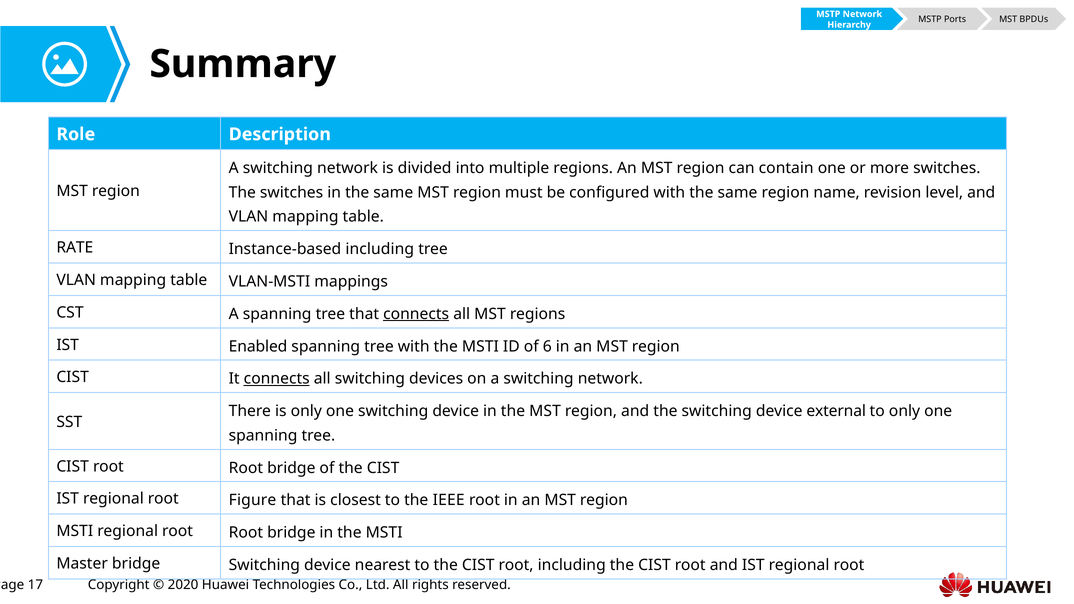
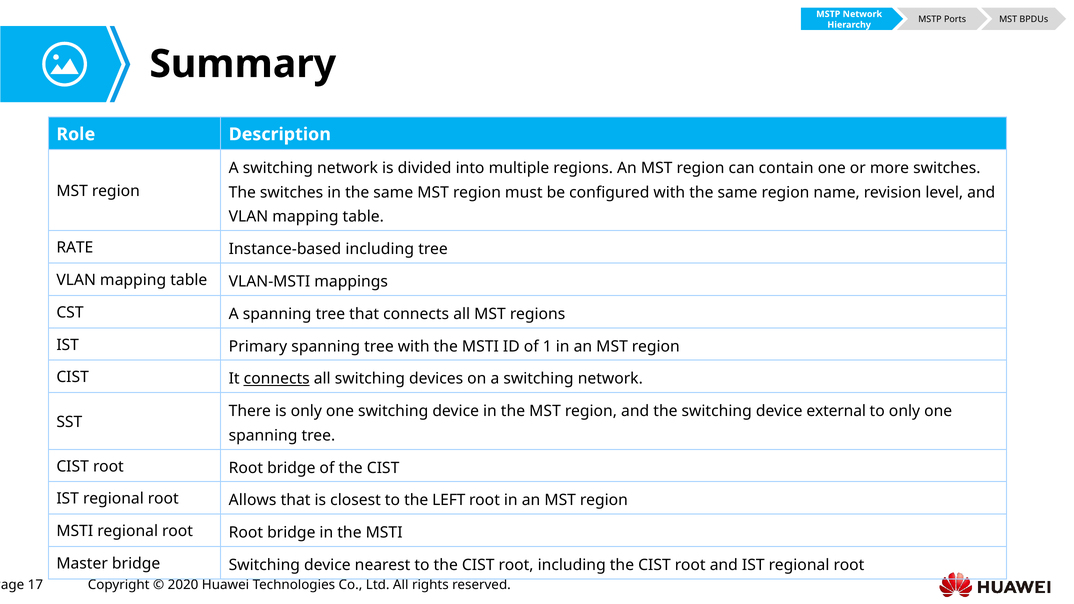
connects at (416, 314) underline: present -> none
Enabled: Enabled -> Primary
6: 6 -> 1
Figure: Figure -> Allows
IEEE: IEEE -> LEFT
